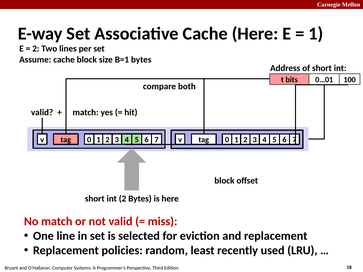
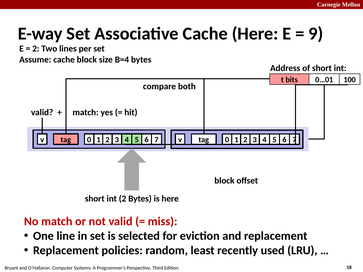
1 at (316, 34): 1 -> 9
B=1: B=1 -> B=4
